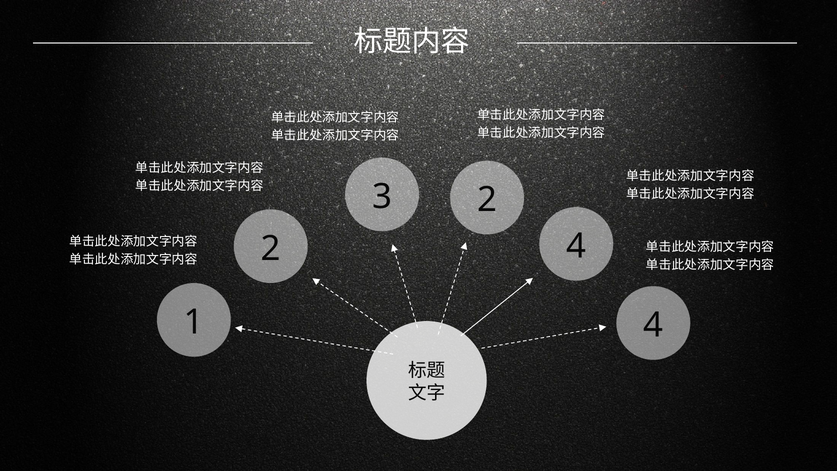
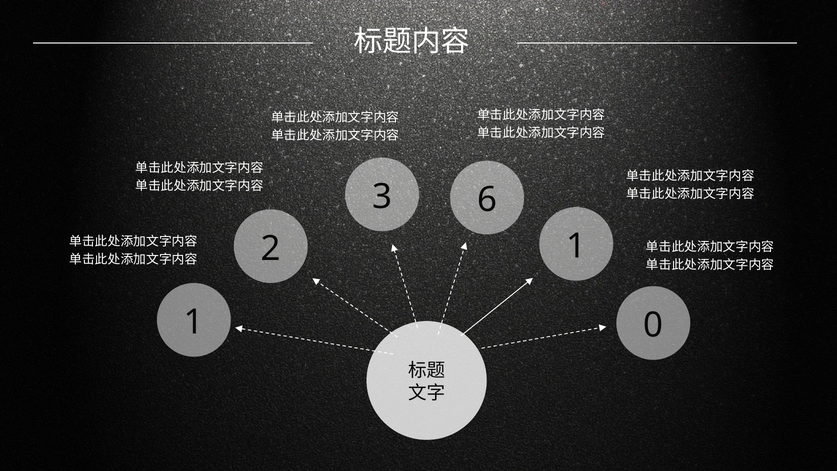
3 2: 2 -> 6
2 4: 4 -> 1
1 4: 4 -> 0
